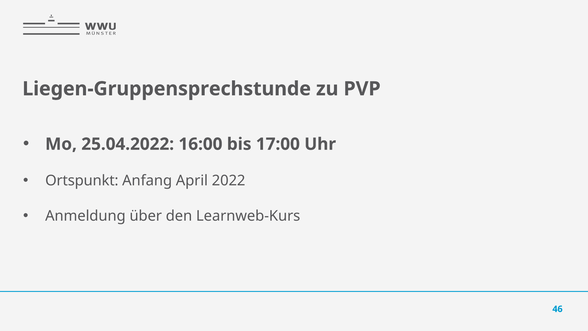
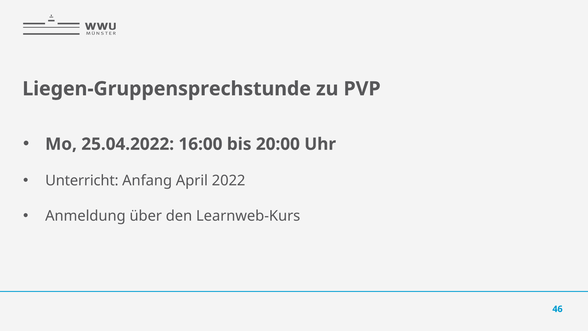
17:00: 17:00 -> 20:00
Ortspunkt: Ortspunkt -> Unterricht
